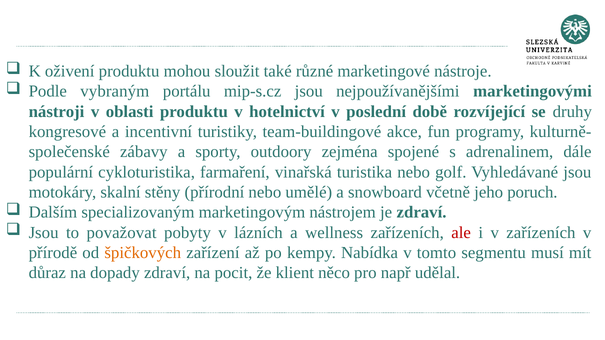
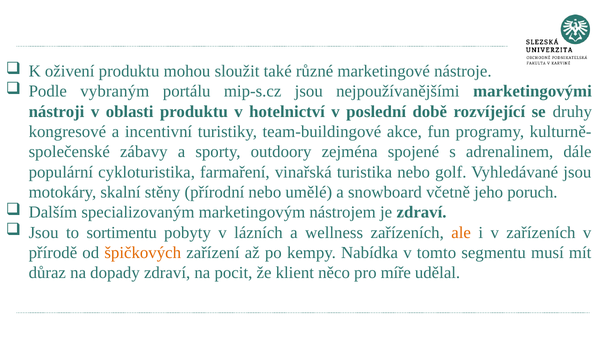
považovat: považovat -> sortimentu
ale colour: red -> orange
např: např -> míře
